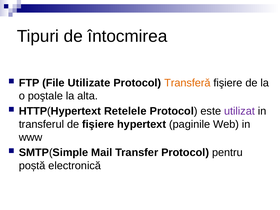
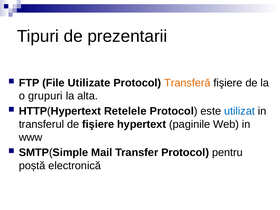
întocmirea: întocmirea -> prezentarii
poştale: poştale -> grupuri
utilizat colour: purple -> blue
